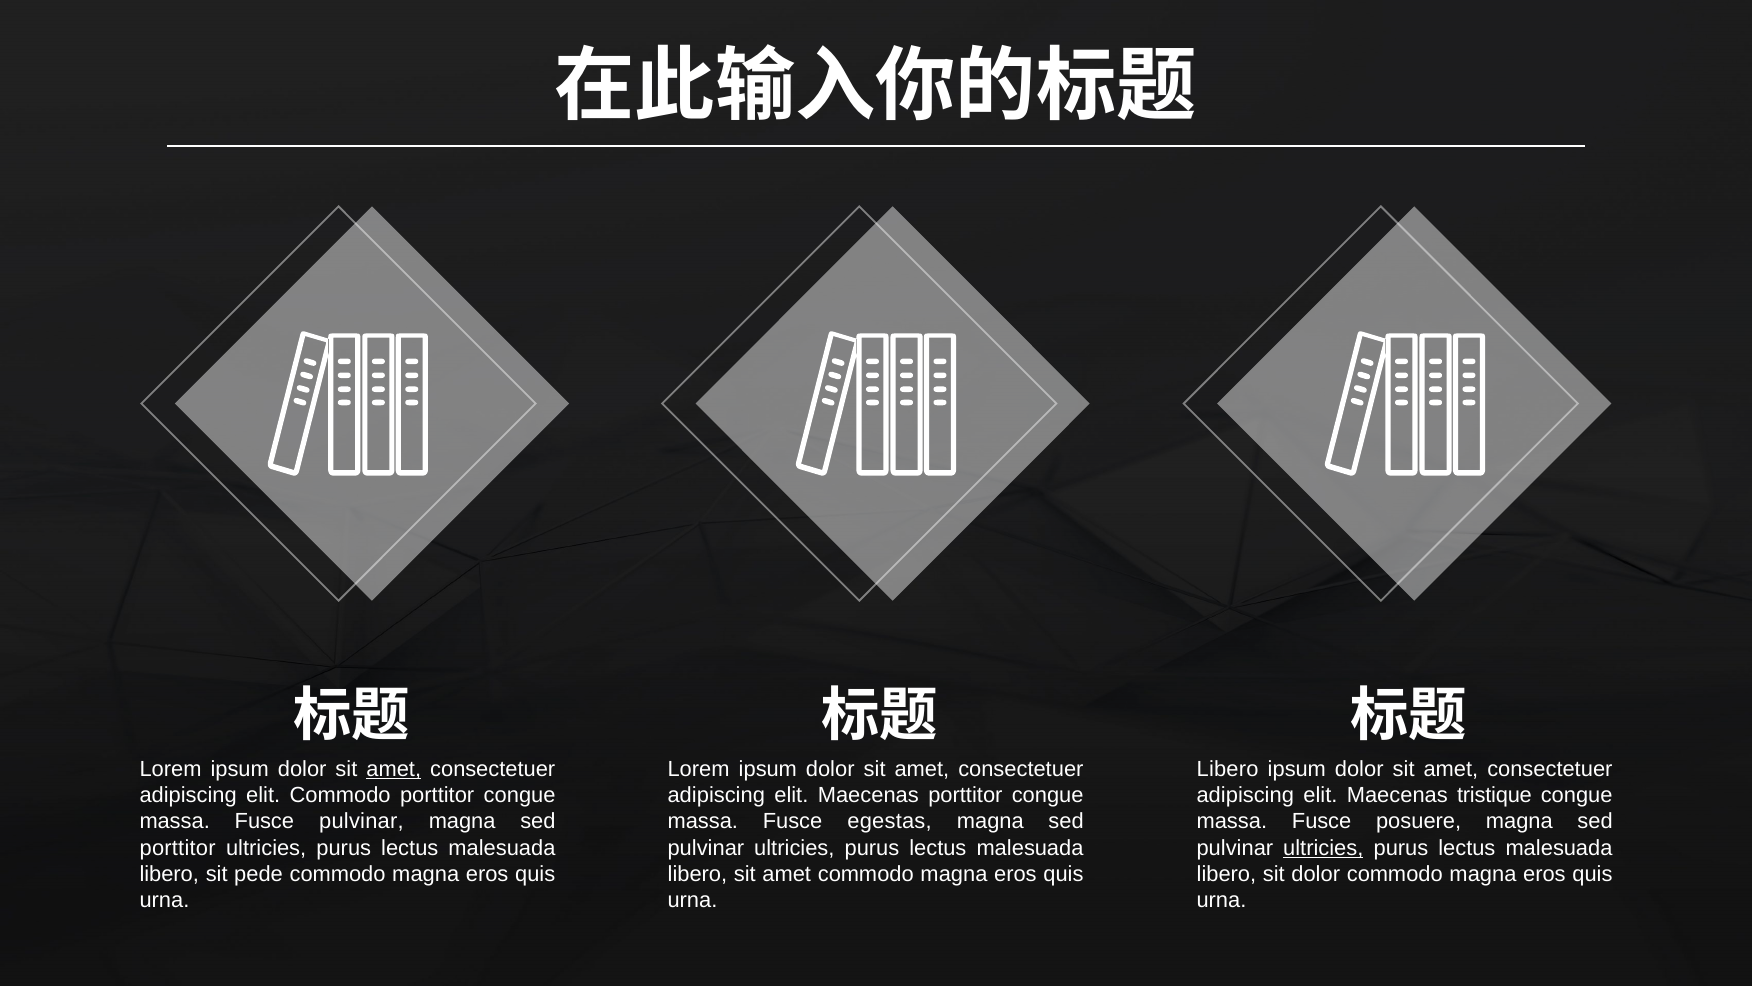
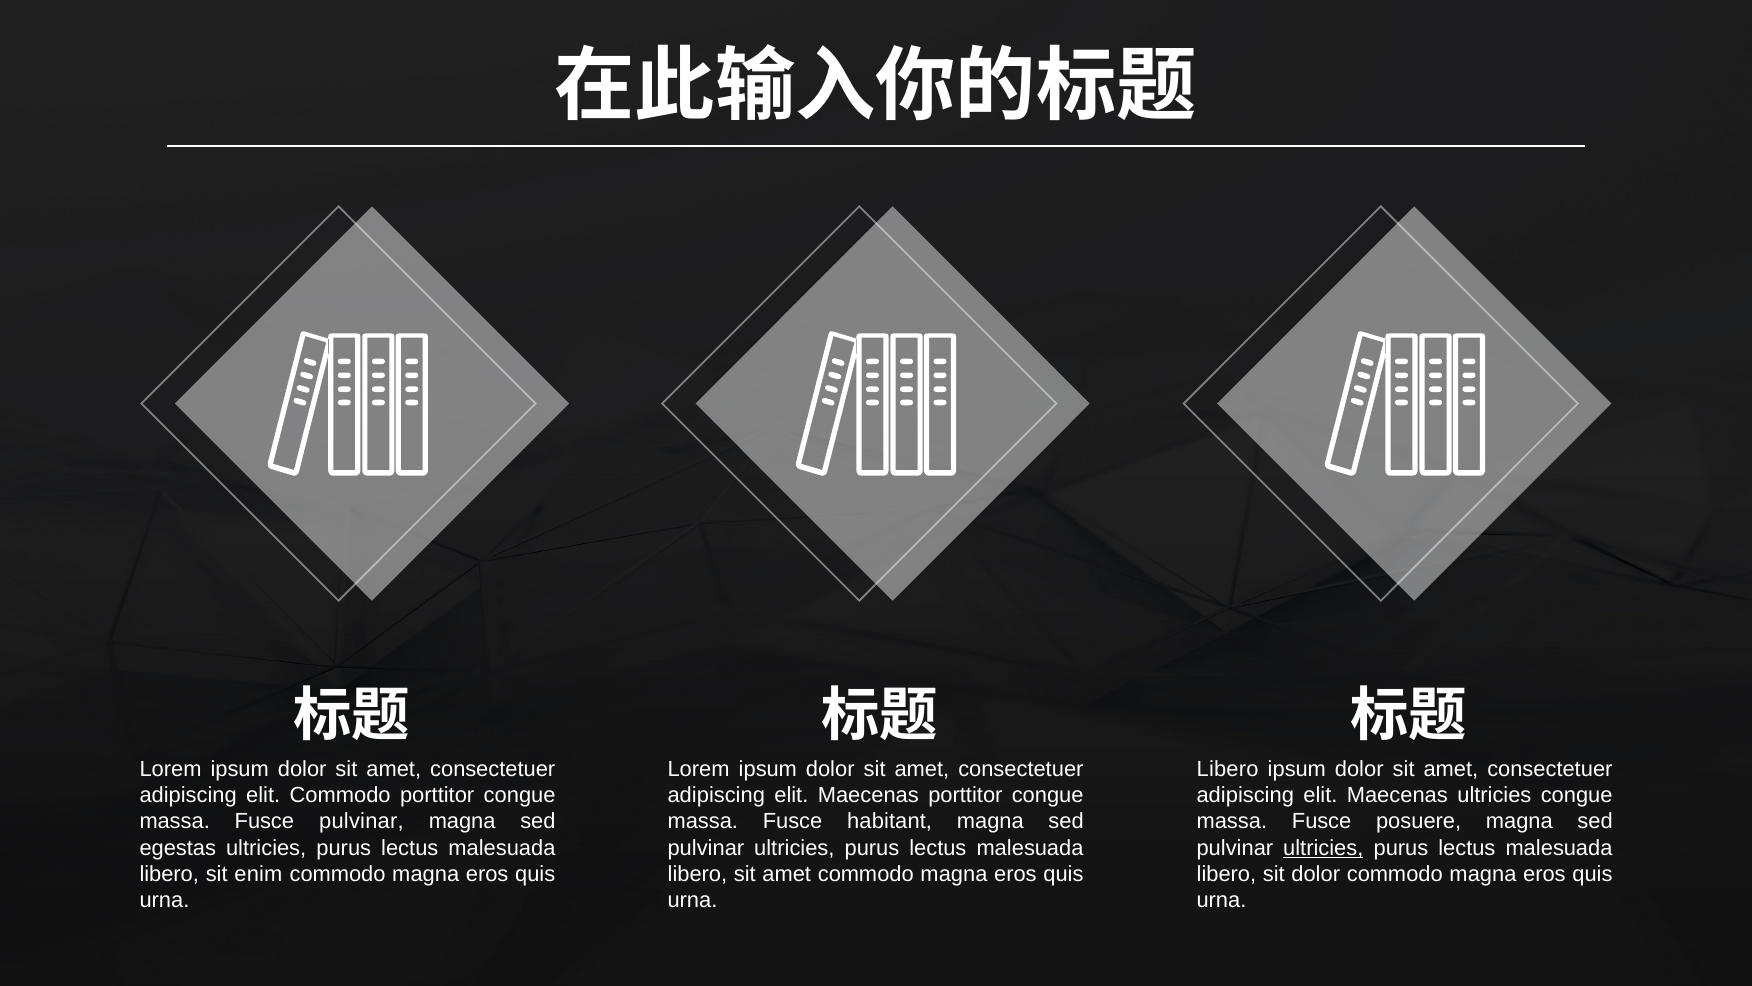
amet at (394, 769) underline: present -> none
Maecenas tristique: tristique -> ultricies
egestas: egestas -> habitant
porttitor at (178, 847): porttitor -> egestas
pede: pede -> enim
